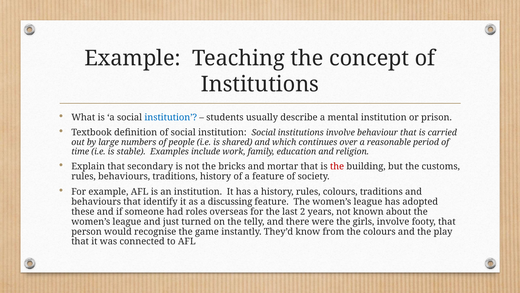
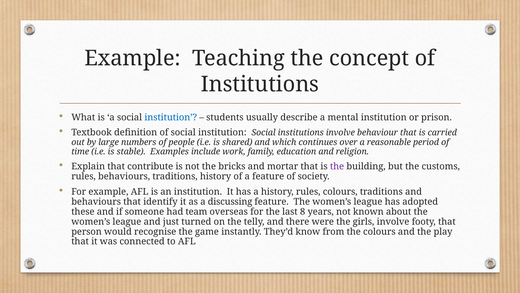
secondary: secondary -> contribute
the at (337, 166) colour: red -> purple
roles: roles -> team
2: 2 -> 8
